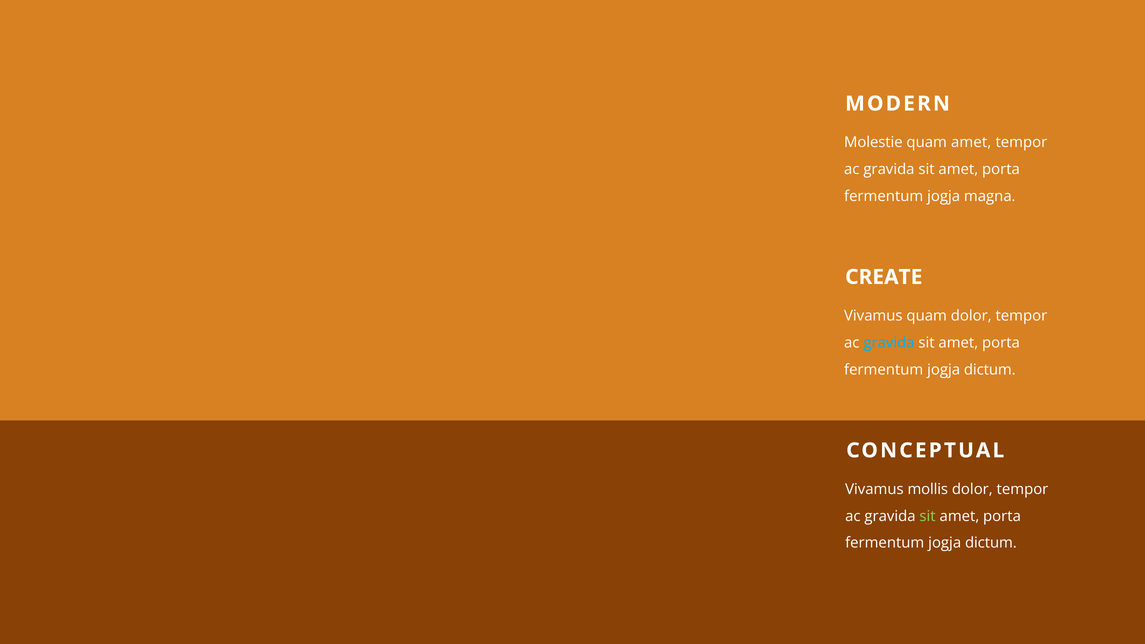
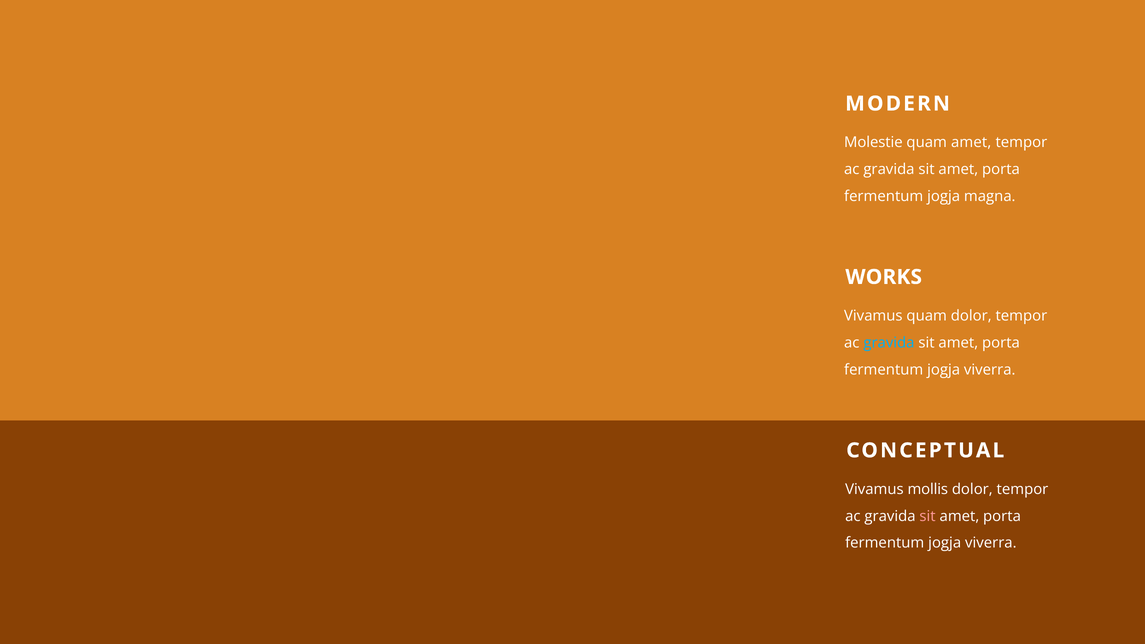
CREATE: CREATE -> WORKS
dictum at (990, 370): dictum -> viverra
sit at (928, 516) colour: light green -> pink
dictum at (991, 543): dictum -> viverra
